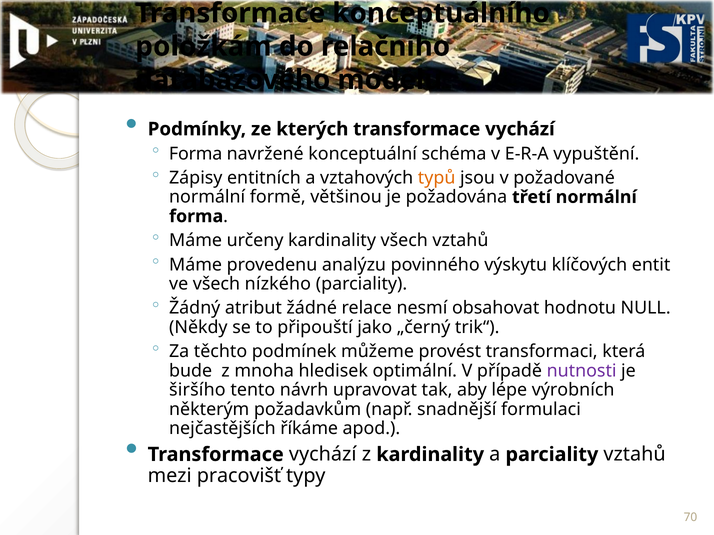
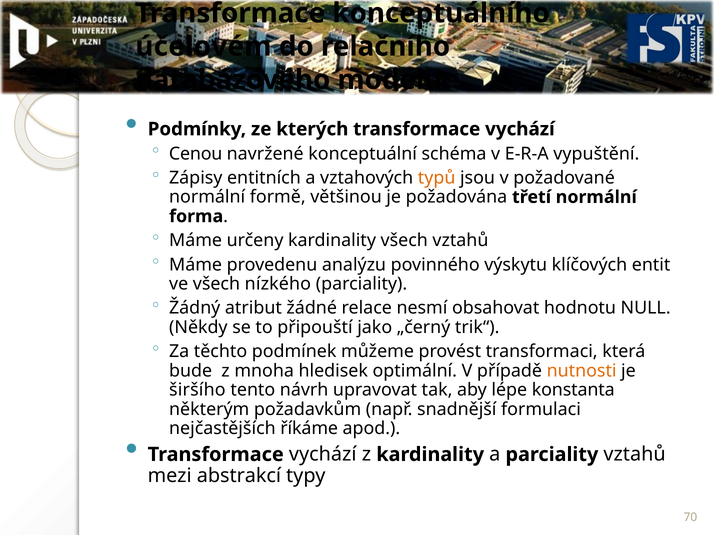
položkám: položkám -> účelovém
Forma at (196, 154): Forma -> Cenou
nutnosti colour: purple -> orange
výrobních: výrobních -> konstanta
pracovišť: pracovišť -> abstrakcí
